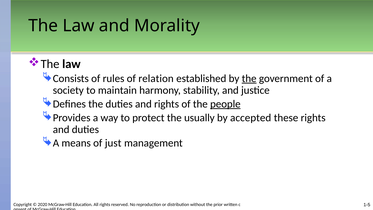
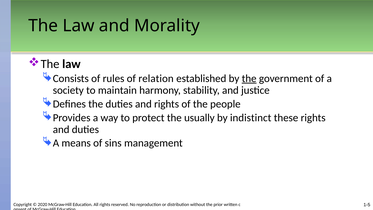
people underline: present -> none
accepted: accepted -> indistinct
just: just -> sins
